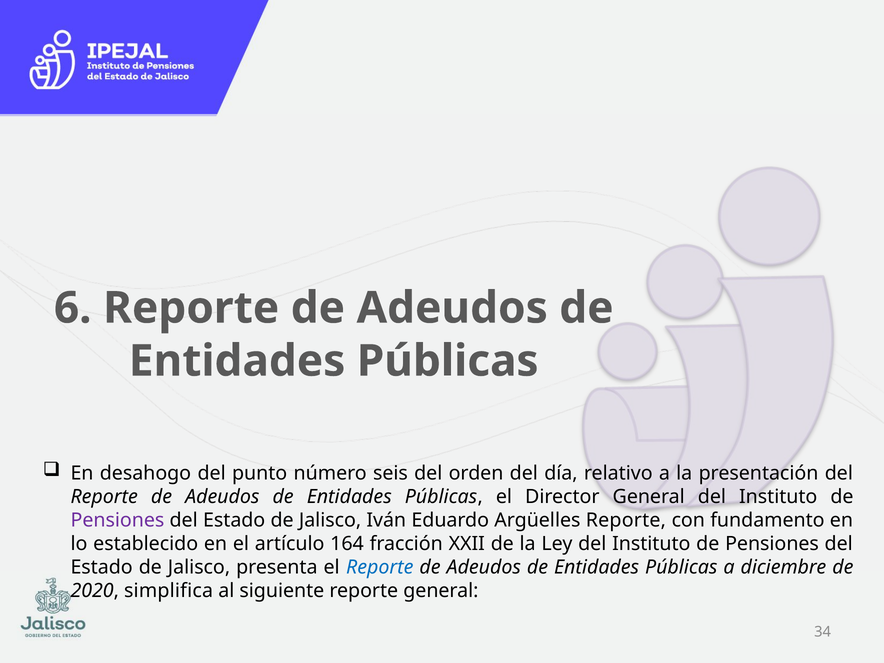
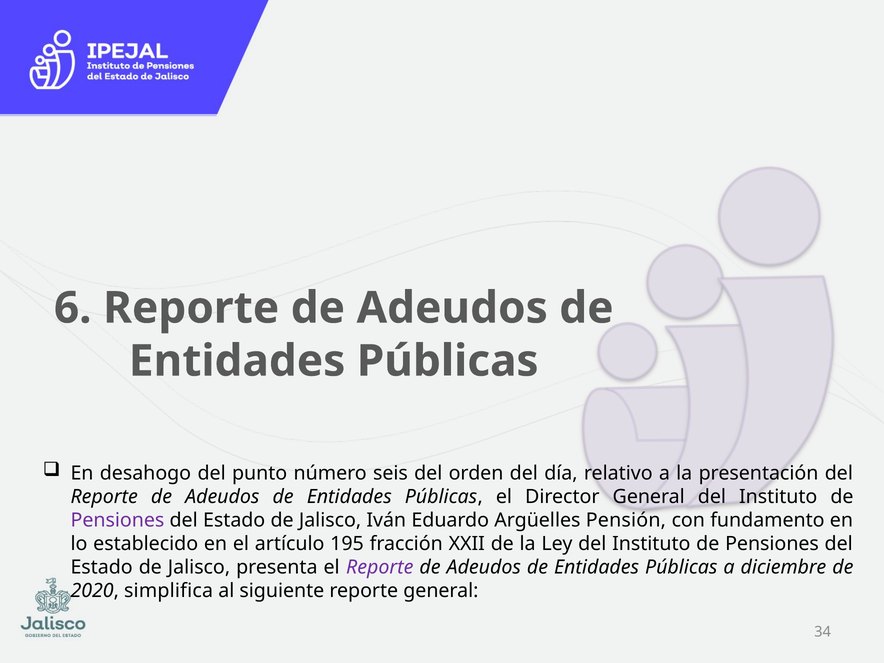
Argüelles Reporte: Reporte -> Pensión
164: 164 -> 195
Reporte at (380, 567) colour: blue -> purple
